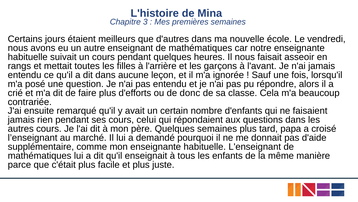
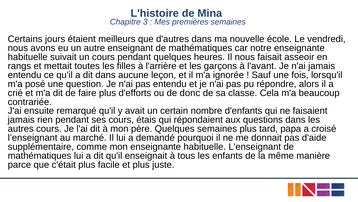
celui: celui -> étais
